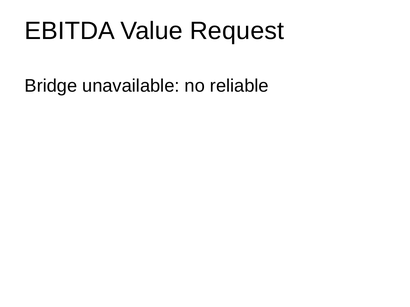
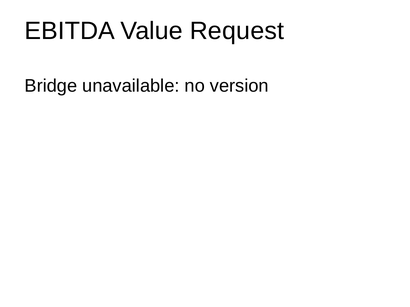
reliable: reliable -> version
